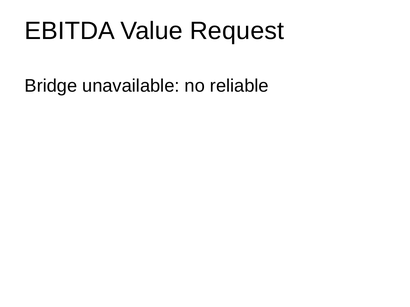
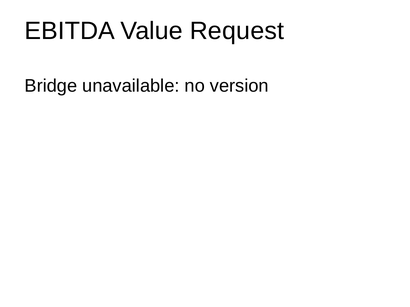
reliable: reliable -> version
